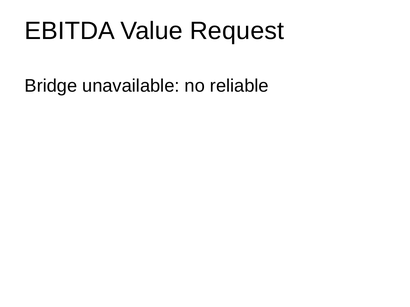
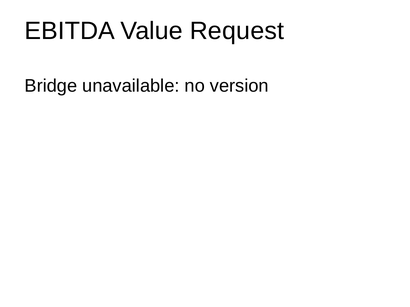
reliable: reliable -> version
